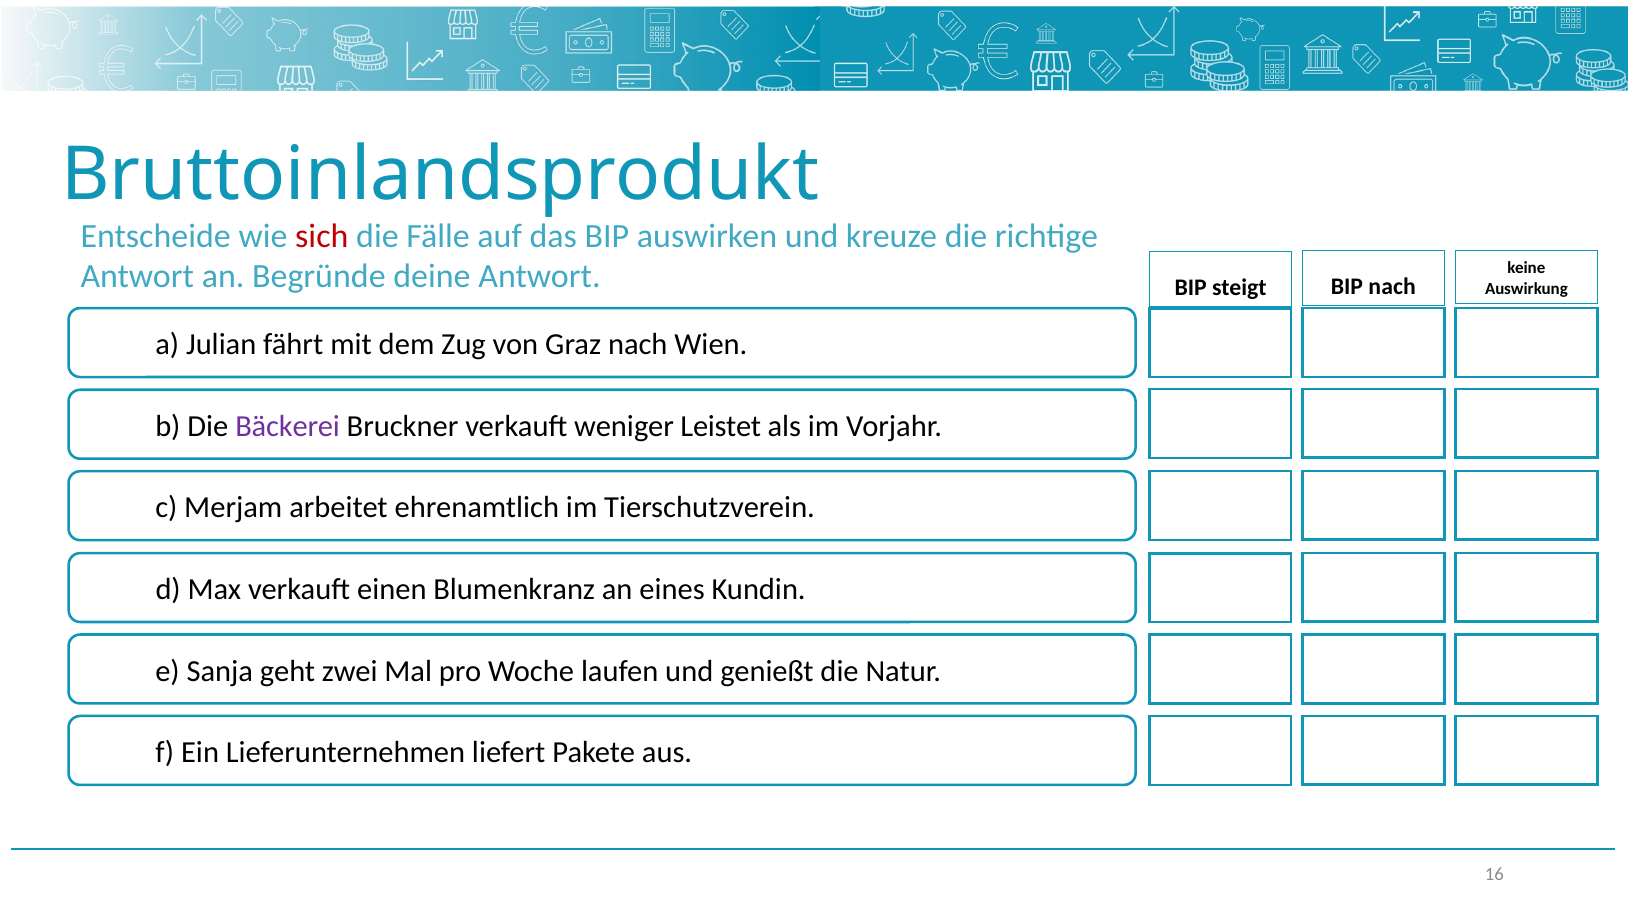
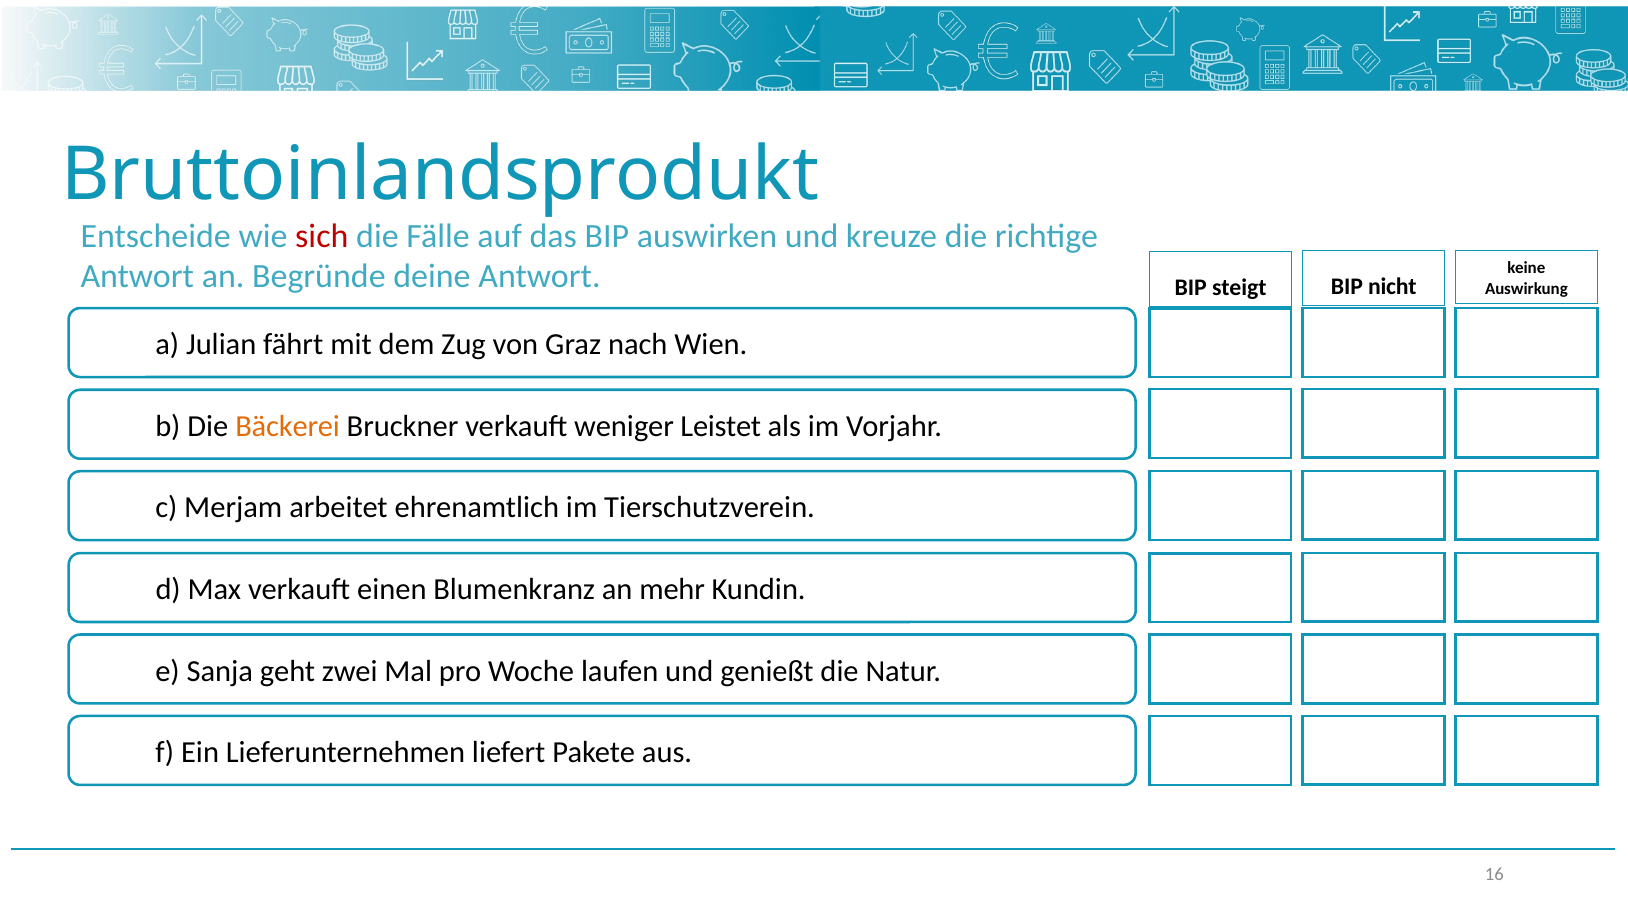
BIP nach: nach -> nicht
Bäckerei colour: purple -> orange
eines: eines -> mehr
